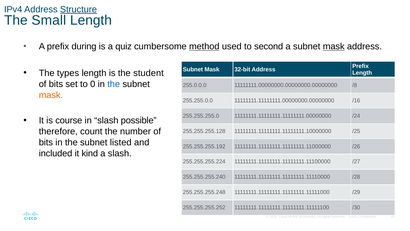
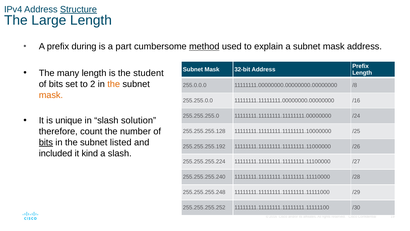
Small: Small -> Large
quiz: quiz -> part
second: second -> explain
mask at (334, 47) underline: present -> none
types: types -> many
0: 0 -> 2
the at (114, 84) colour: blue -> orange
course: course -> unique
possible: possible -> solution
bits at (46, 142) underline: none -> present
